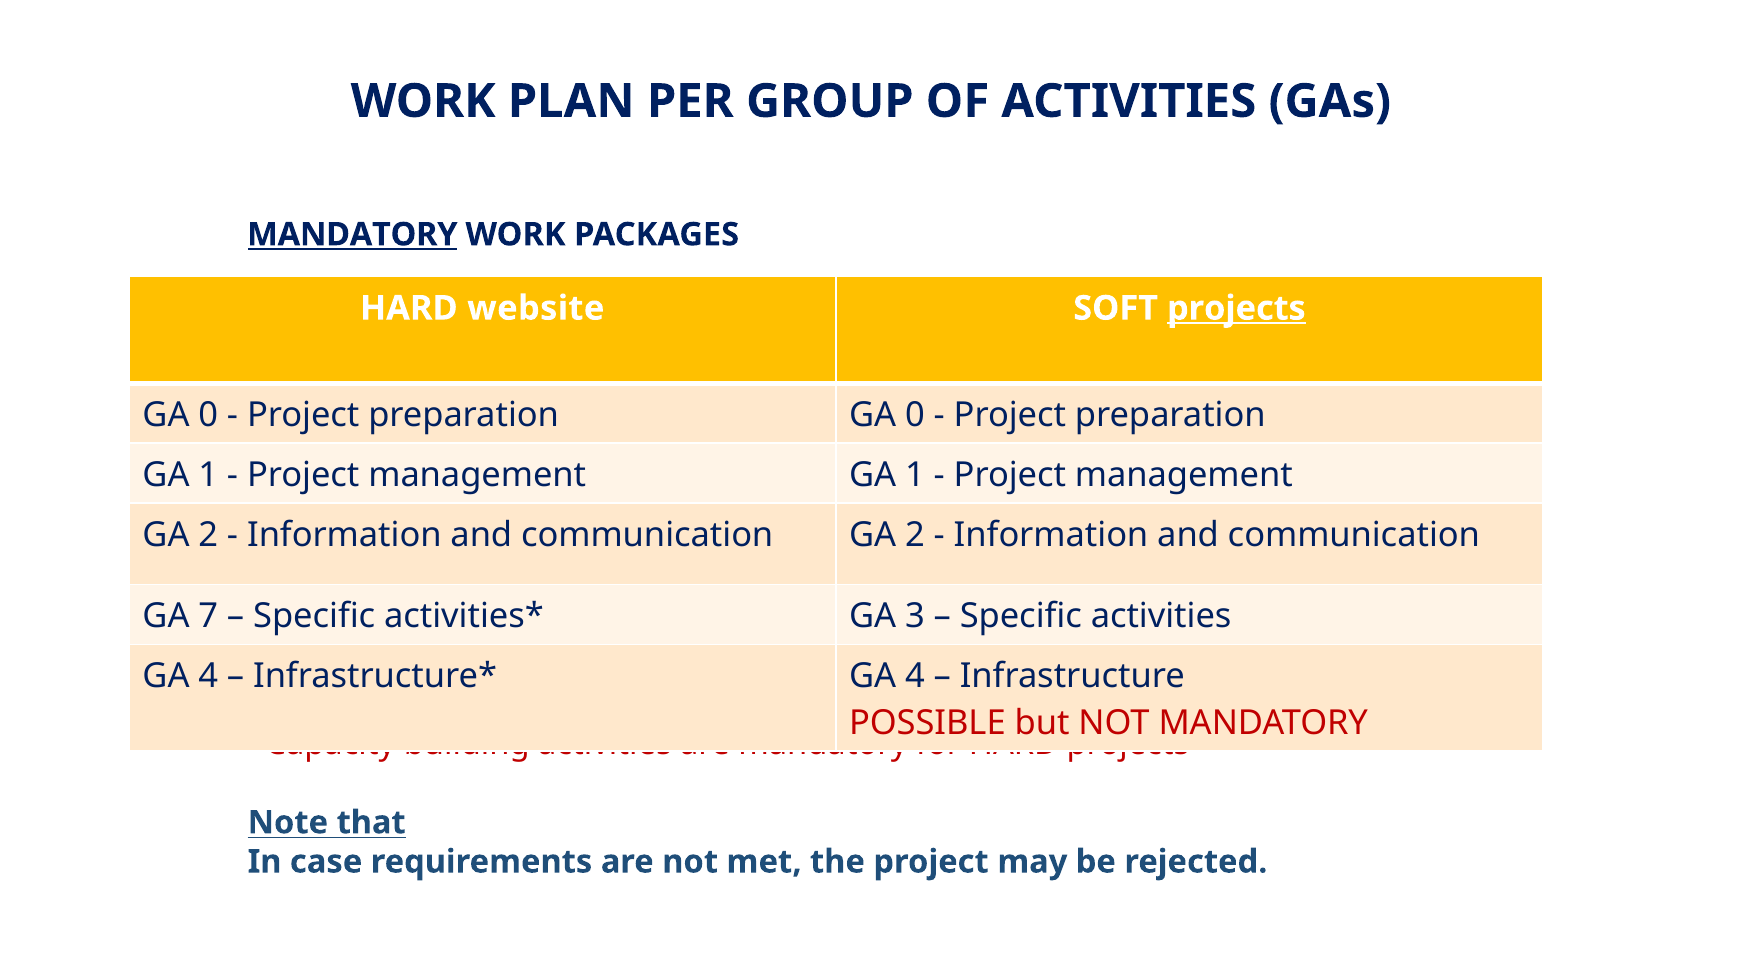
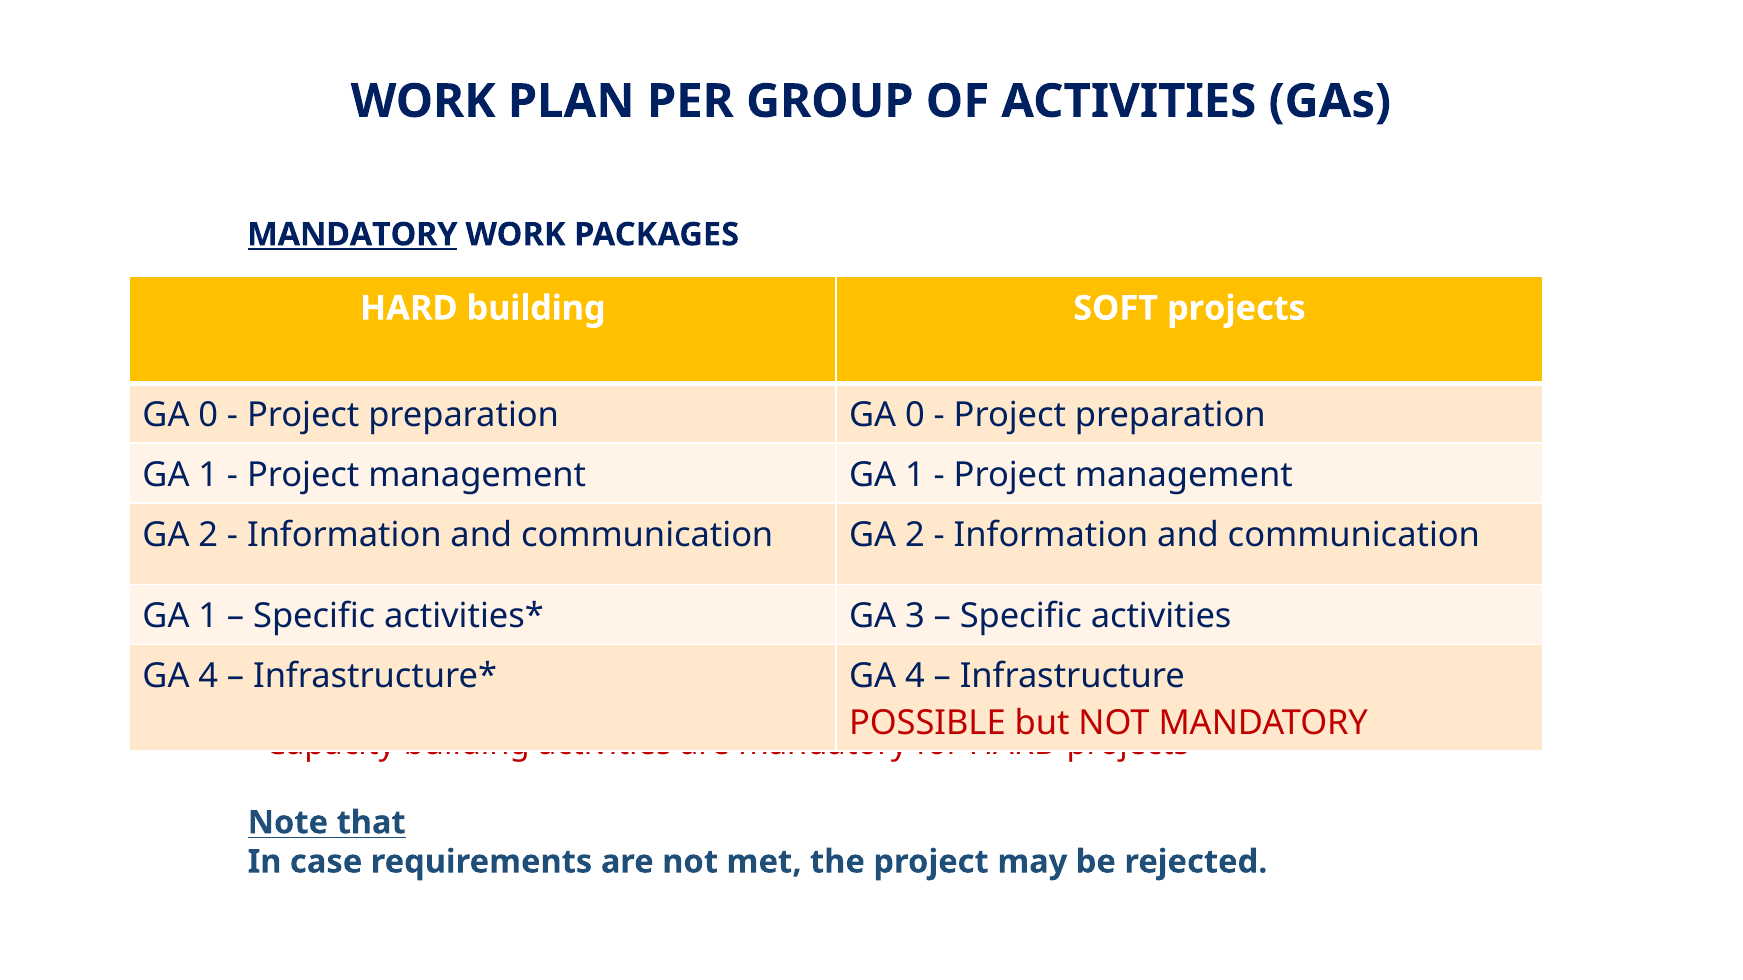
HARD website: website -> building
projects at (1236, 308) underline: present -> none
7 at (208, 617): 7 -> 1
